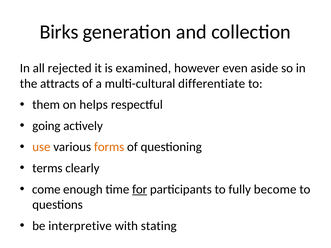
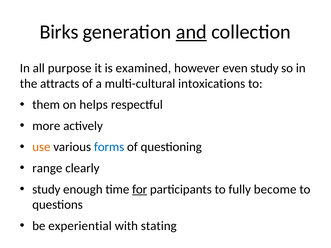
and underline: none -> present
rejected: rejected -> purpose
even aside: aside -> study
differentiate: differentiate -> intoxications
going: going -> more
forms colour: orange -> blue
terms: terms -> range
come at (46, 189): come -> study
interpretive: interpretive -> experiential
